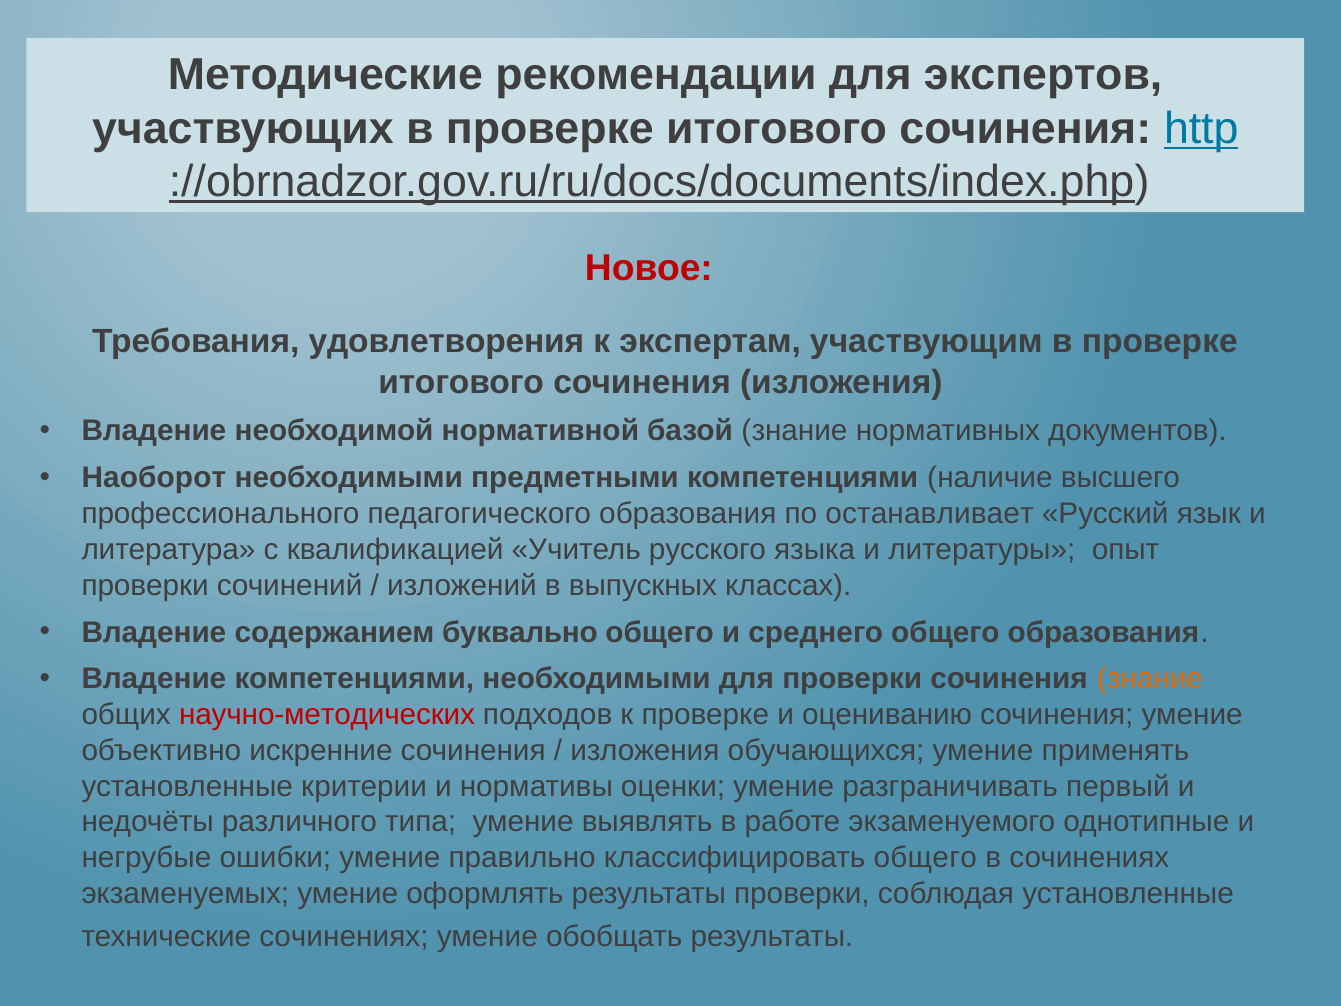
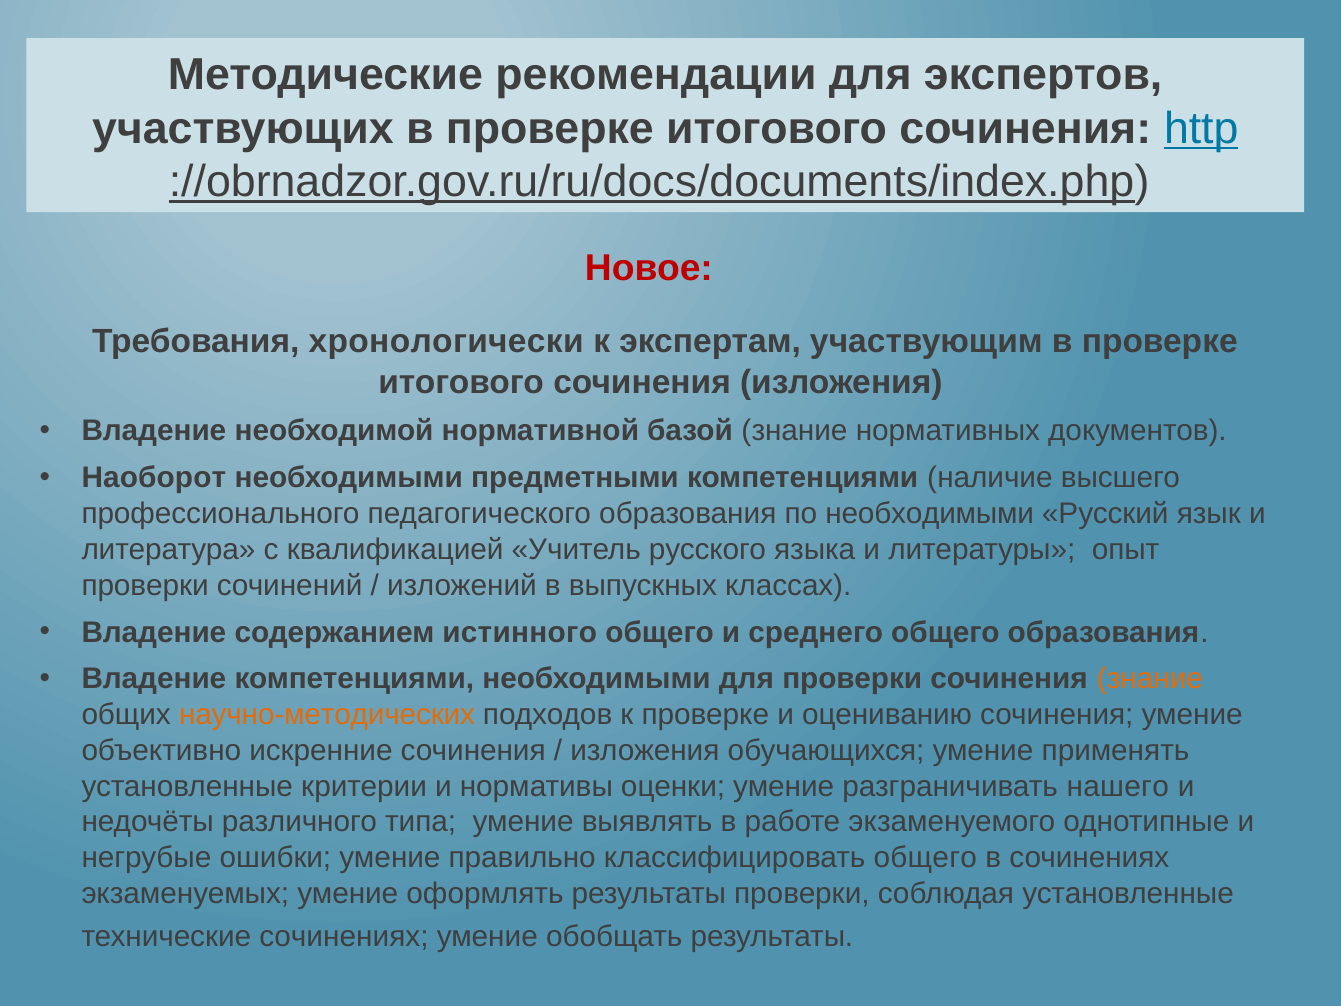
удовлетворения: удовлетворения -> хронологически
по останавливает: останавливает -> необходимыми
буквально: буквально -> истинного
научно-методических colour: red -> orange
первый: первый -> нашего
